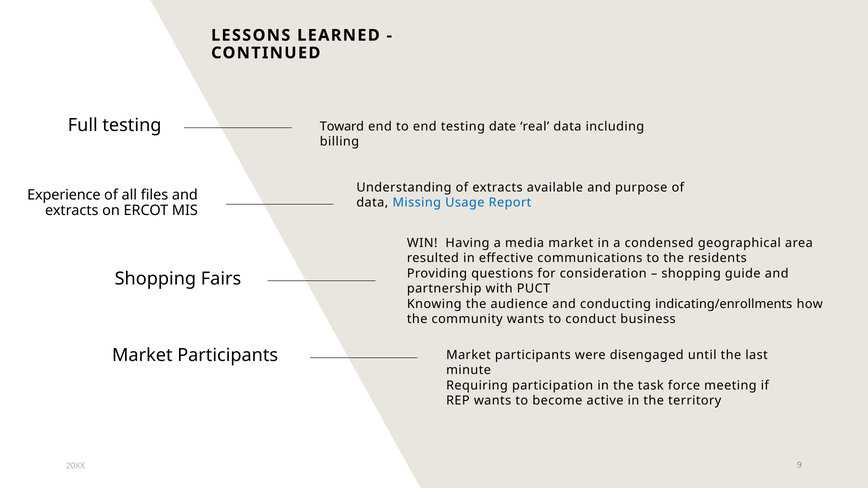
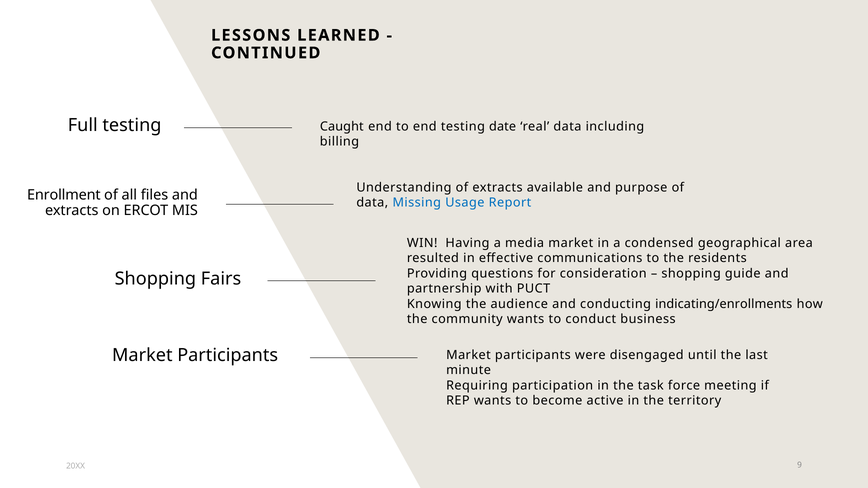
Toward: Toward -> Caught
Experience: Experience -> Enrollment
